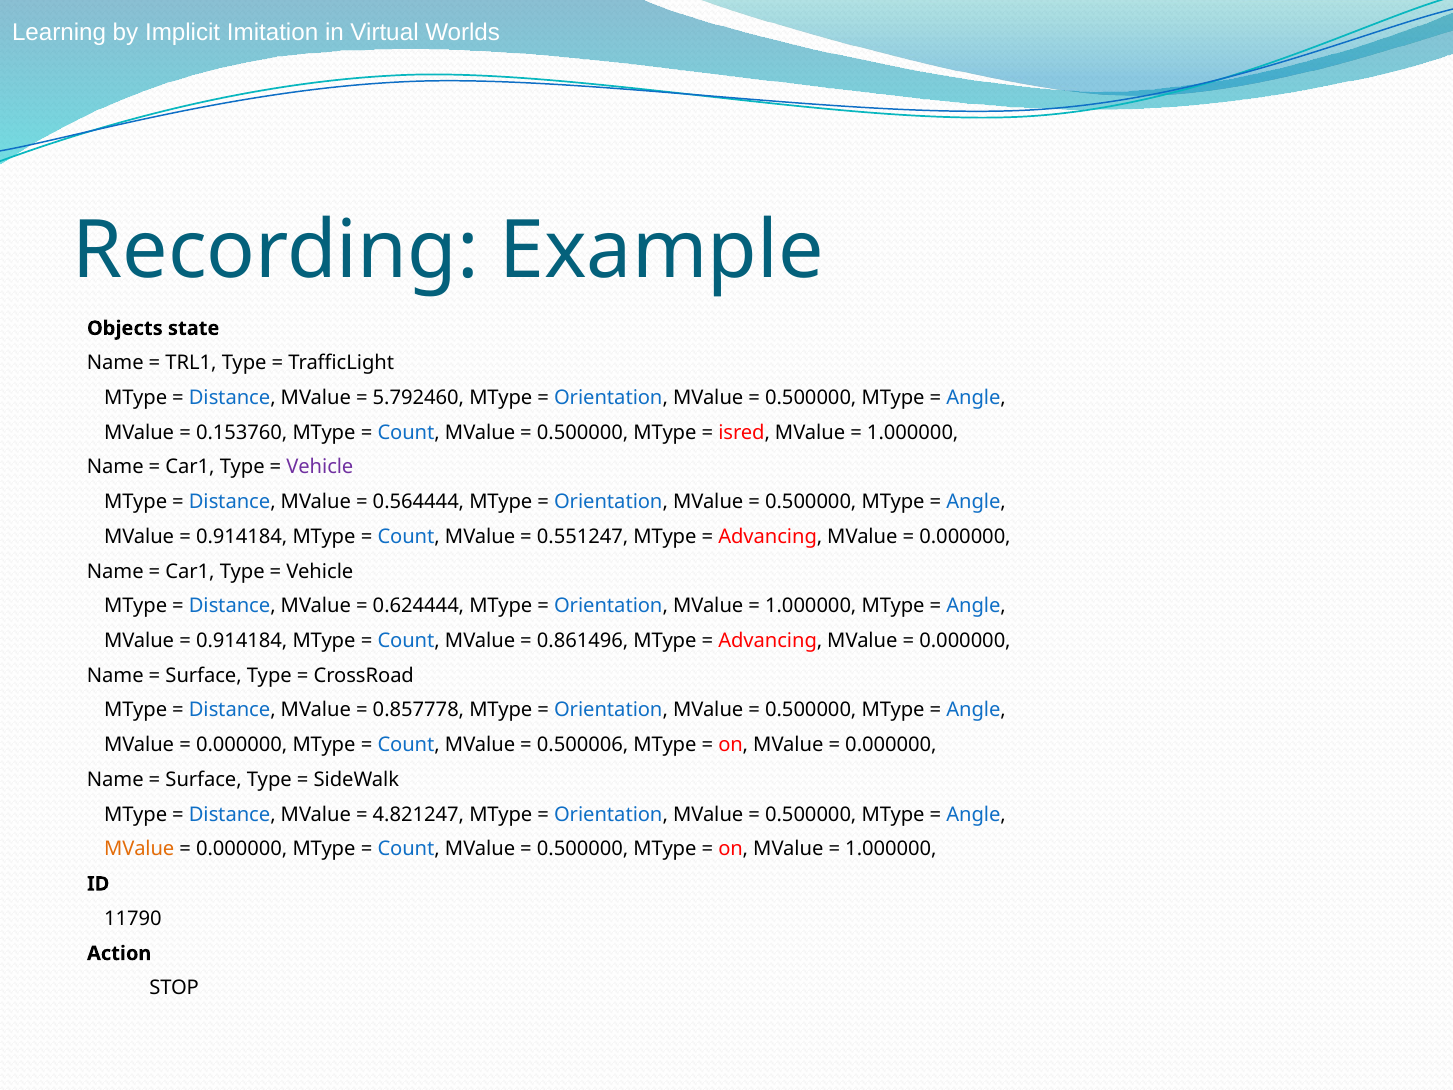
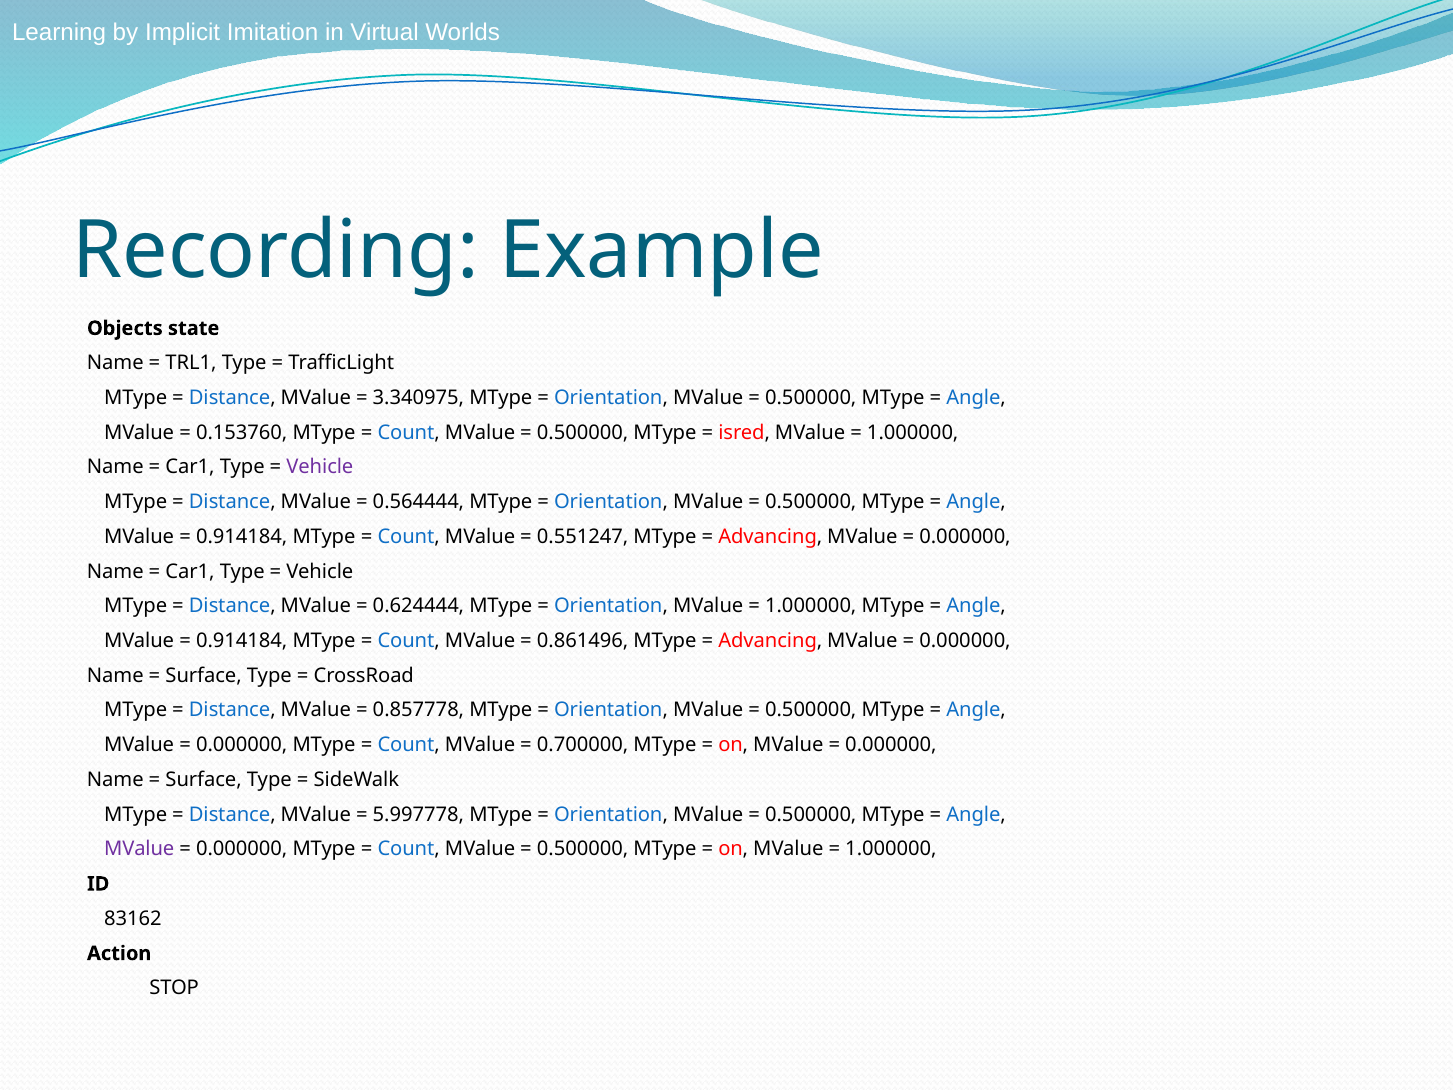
5.792460: 5.792460 -> 3.340975
0.500006: 0.500006 -> 0.700000
4.821247: 4.821247 -> 5.997778
MValue at (139, 849) colour: orange -> purple
11790: 11790 -> 83162
